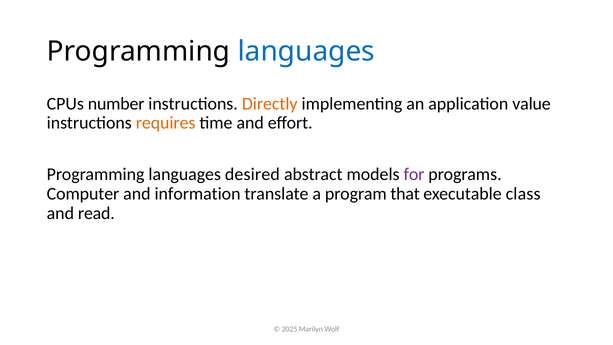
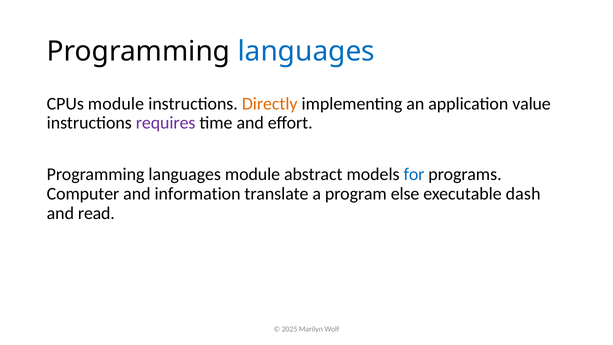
CPUs number: number -> module
requires colour: orange -> purple
languages desired: desired -> module
for colour: purple -> blue
that: that -> else
class: class -> dash
